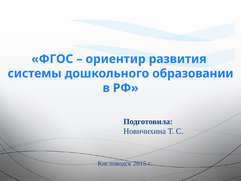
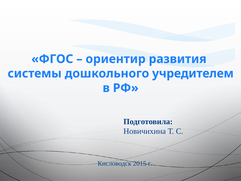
образовании: образовании -> учредителем
